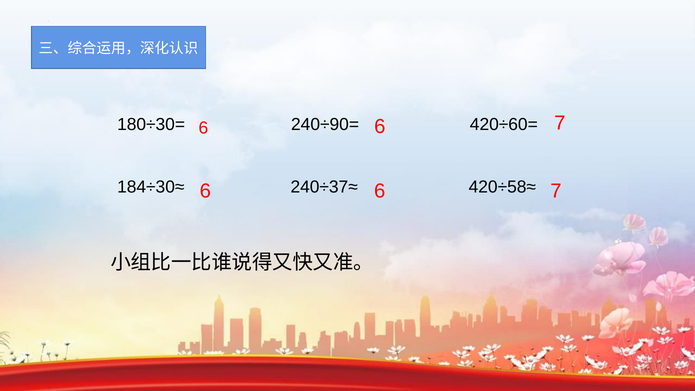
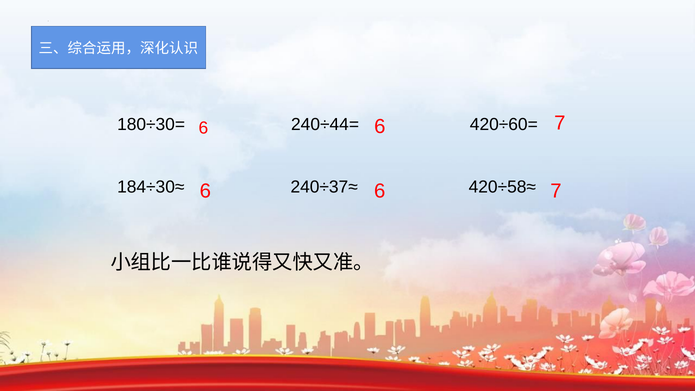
240÷90=: 240÷90= -> 240÷44=
